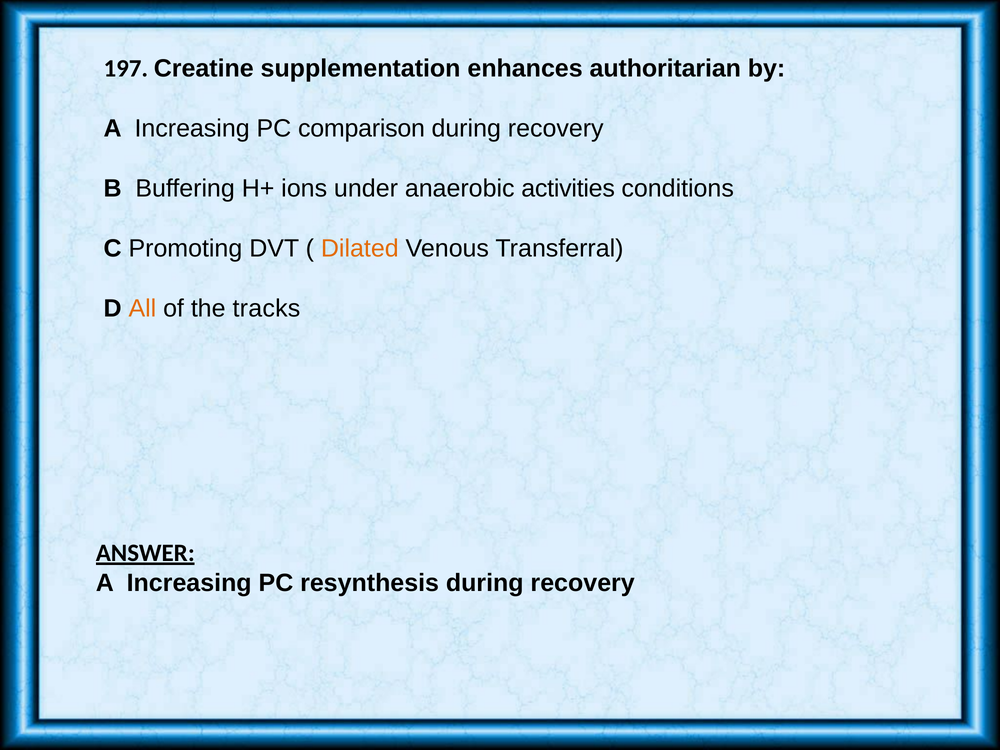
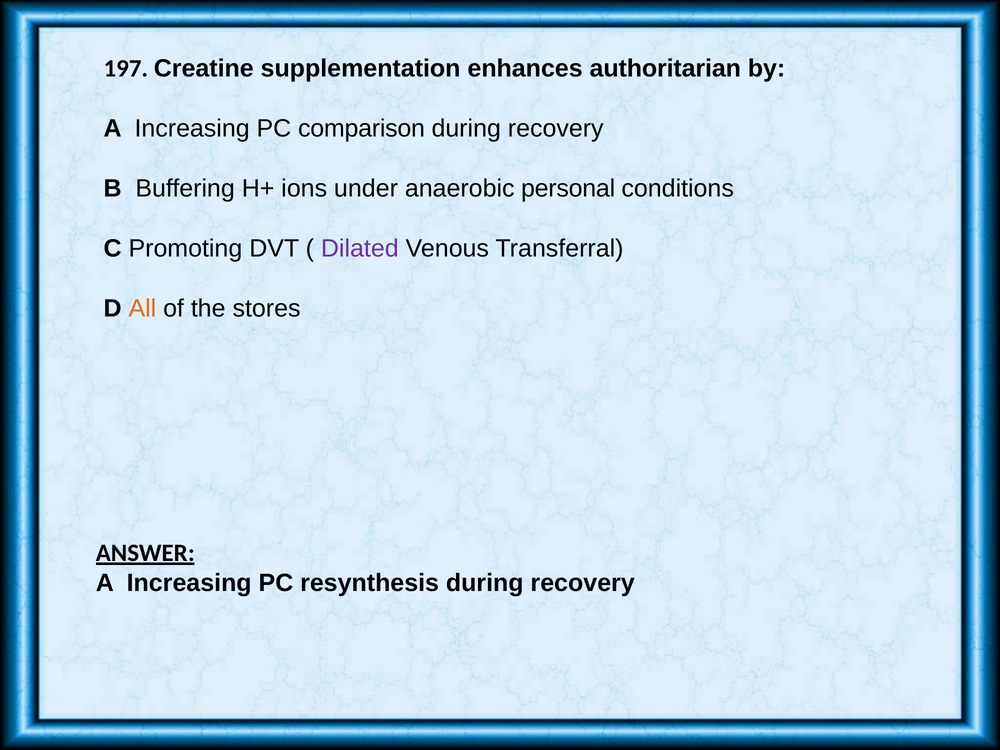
activities: activities -> personal
Dilated colour: orange -> purple
tracks: tracks -> stores
